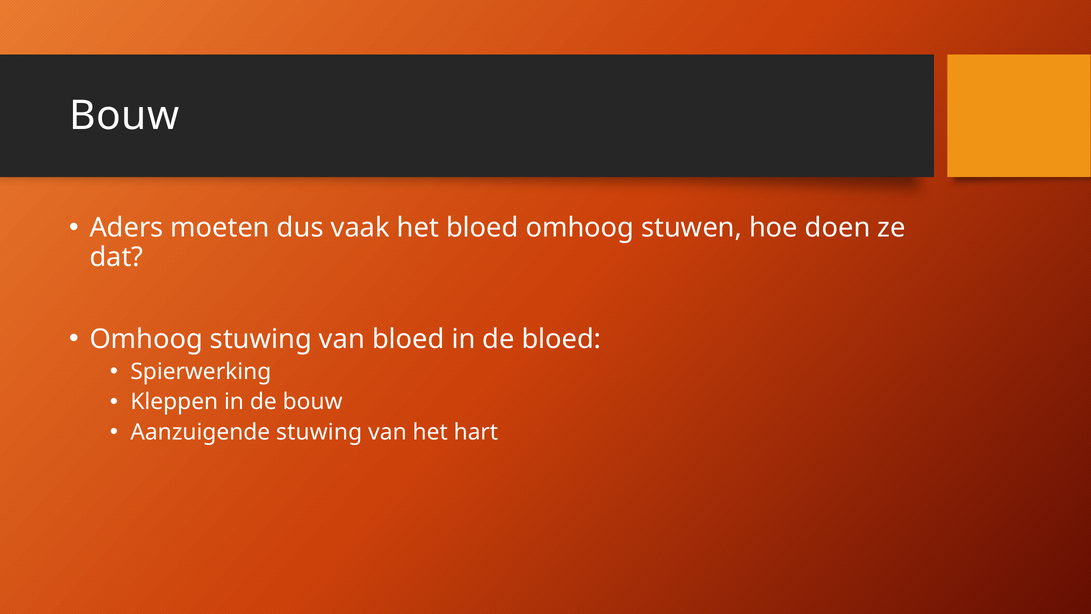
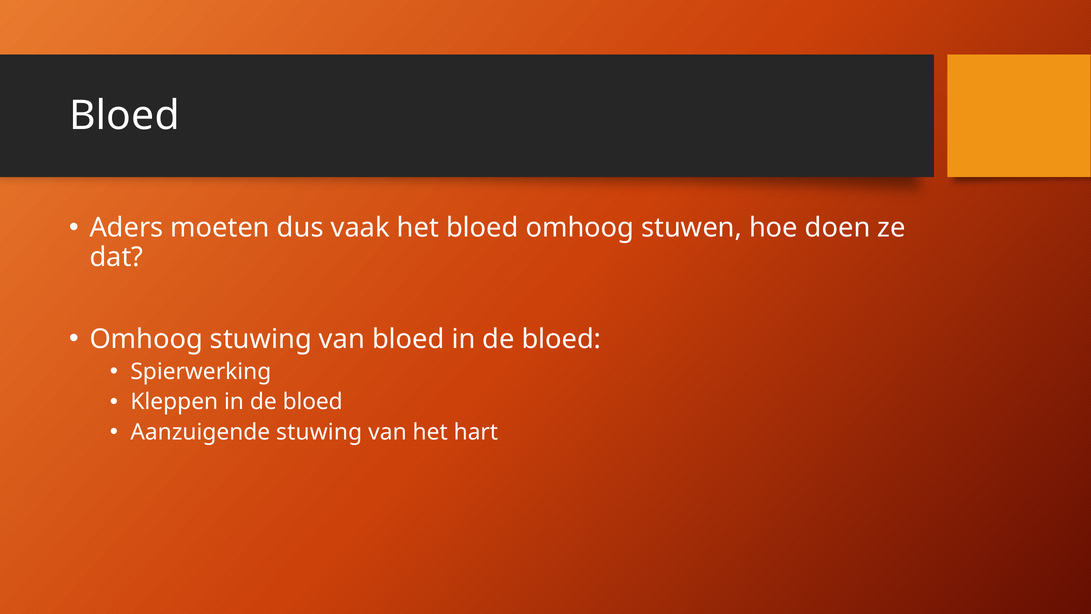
Bouw at (124, 115): Bouw -> Bloed
Kleppen in de bouw: bouw -> bloed
